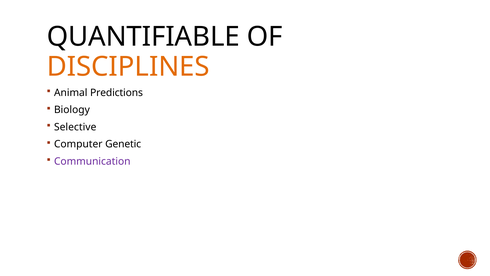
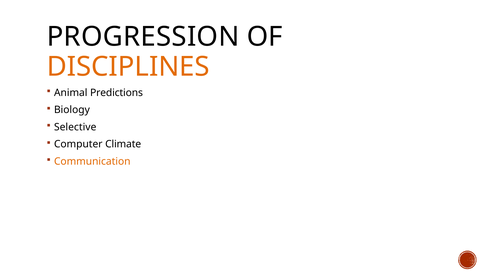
QUANTIFIABLE: QUANTIFIABLE -> PROGRESSION
Genetic: Genetic -> Climate
Communication colour: purple -> orange
